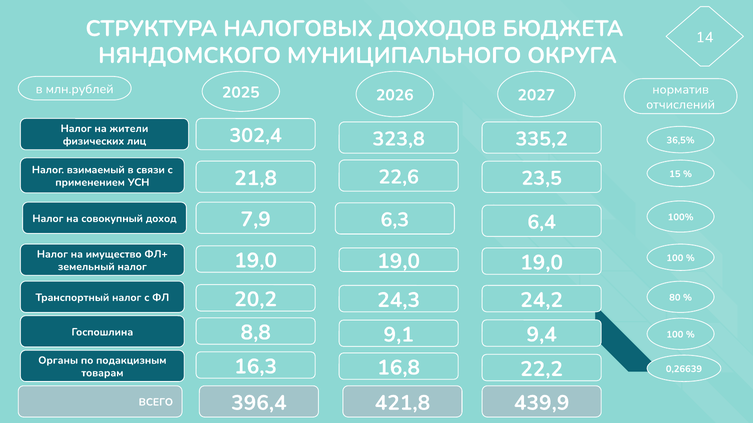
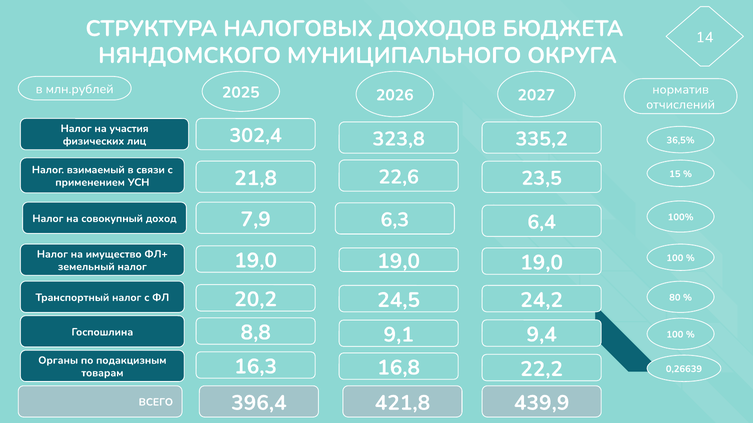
жители: жители -> участия
24,3: 24,3 -> 24,5
